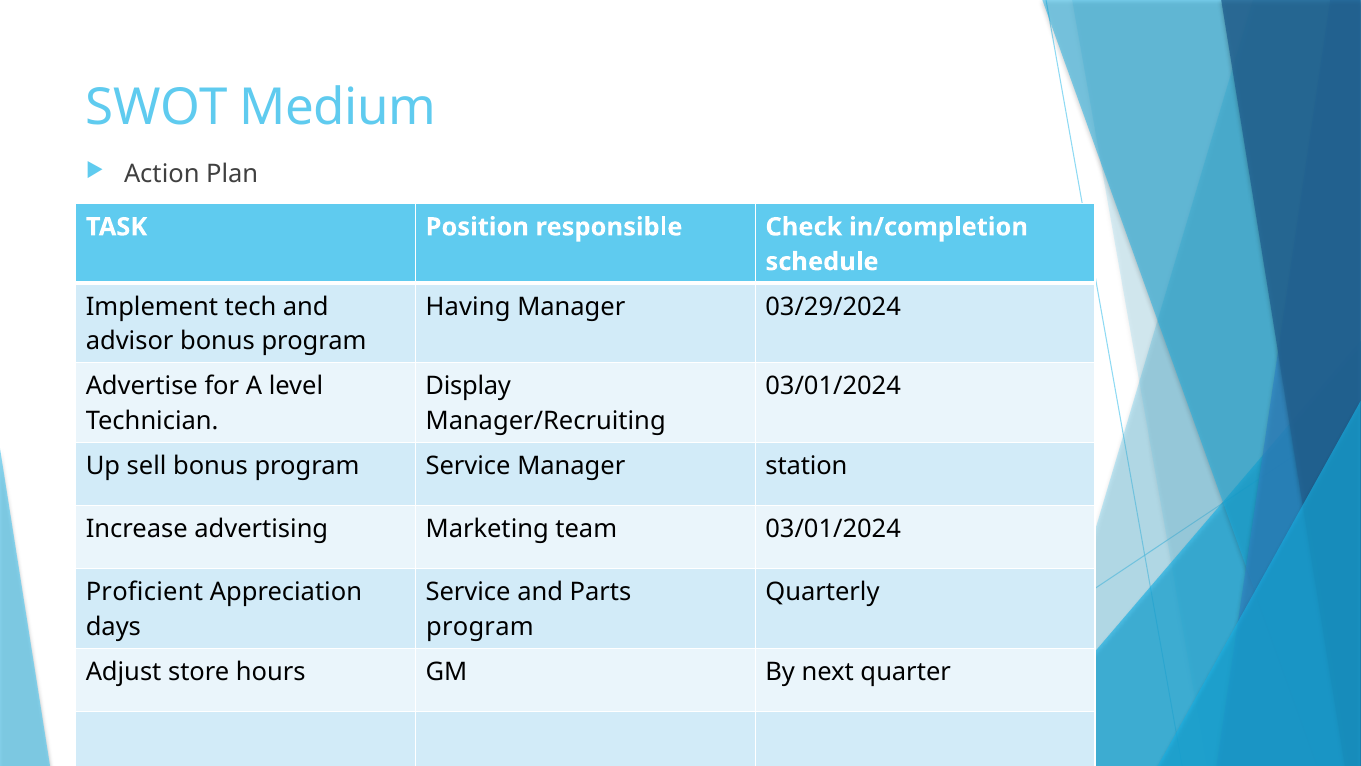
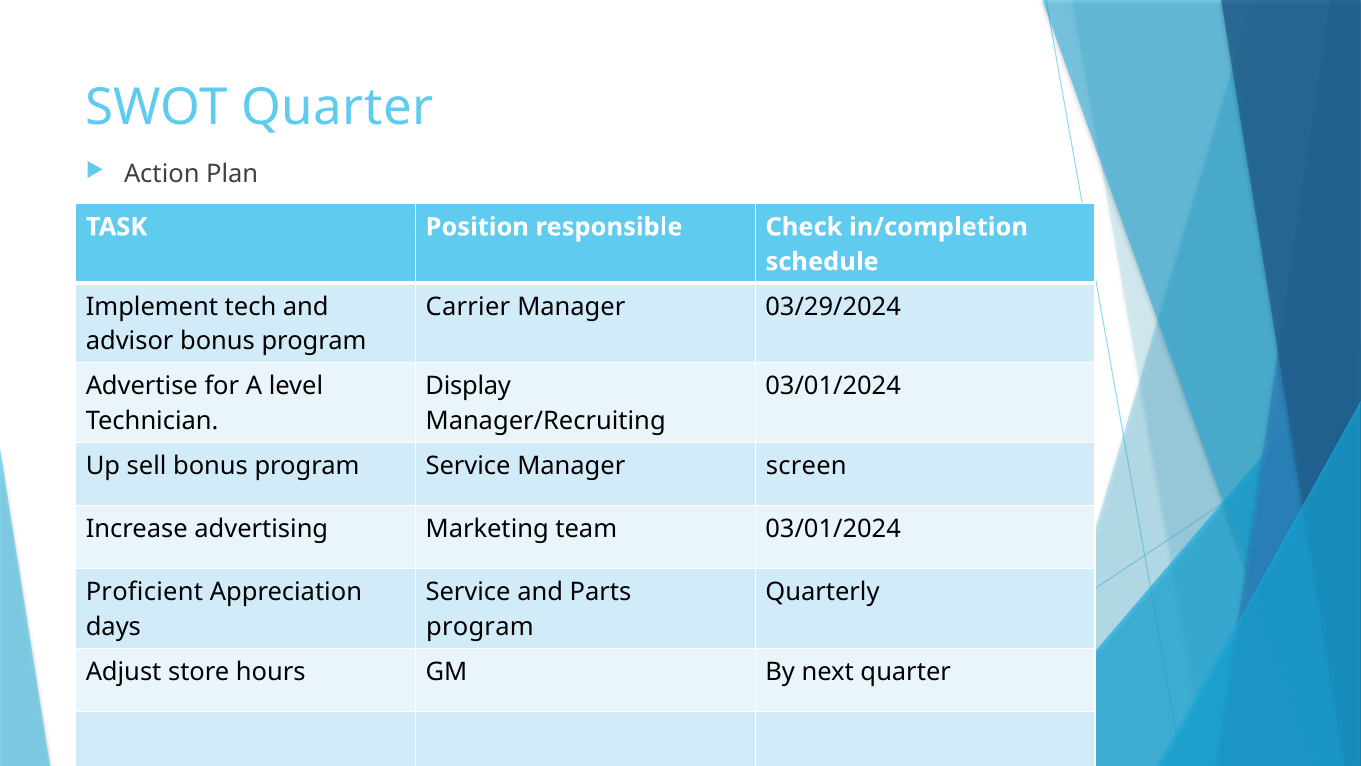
SWOT Medium: Medium -> Quarter
Having: Having -> Carrier
station: station -> screen
